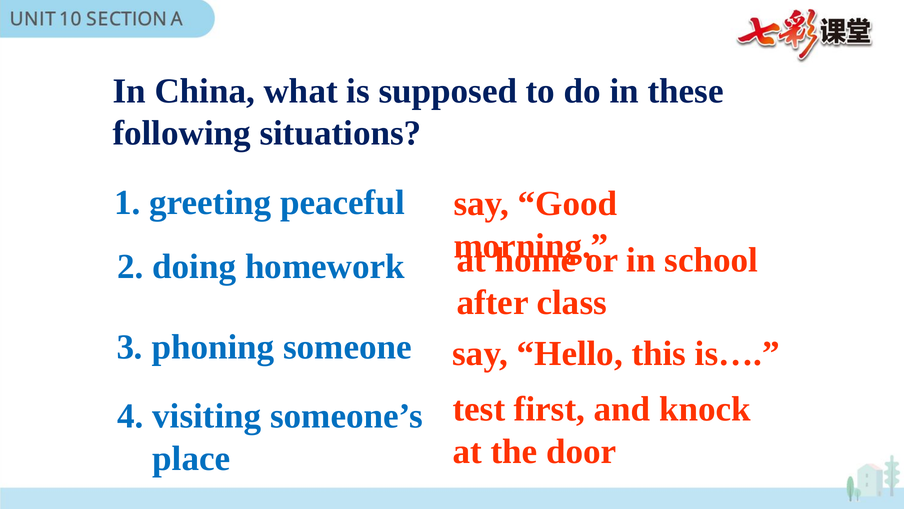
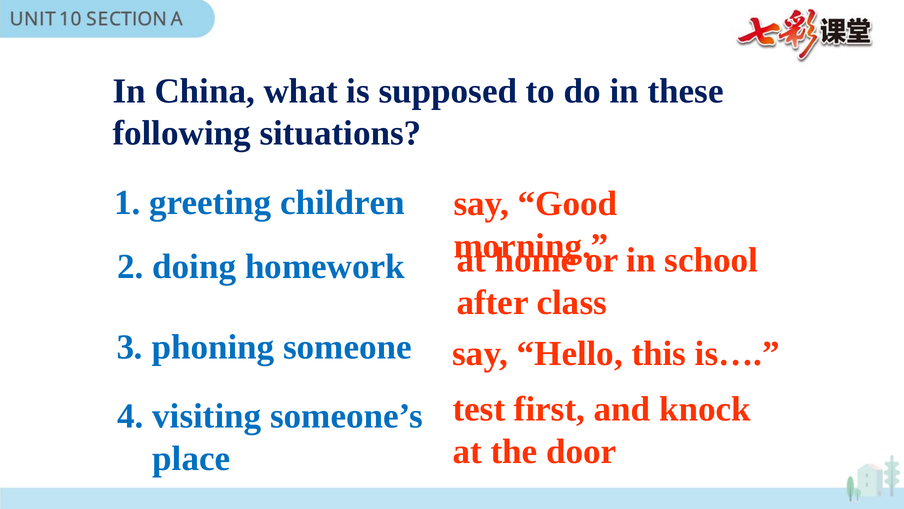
peaceful: peaceful -> children
